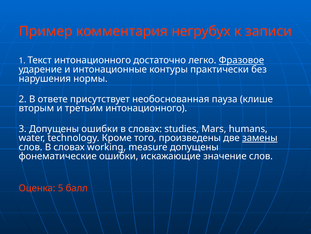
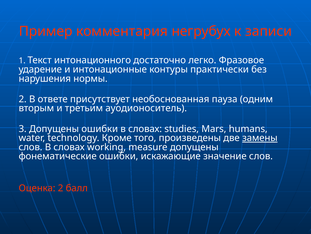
Фразовое underline: present -> none
клише: клише -> одним
третьим интонационного: интонационного -> ауодионоситель
Оценка 5: 5 -> 2
